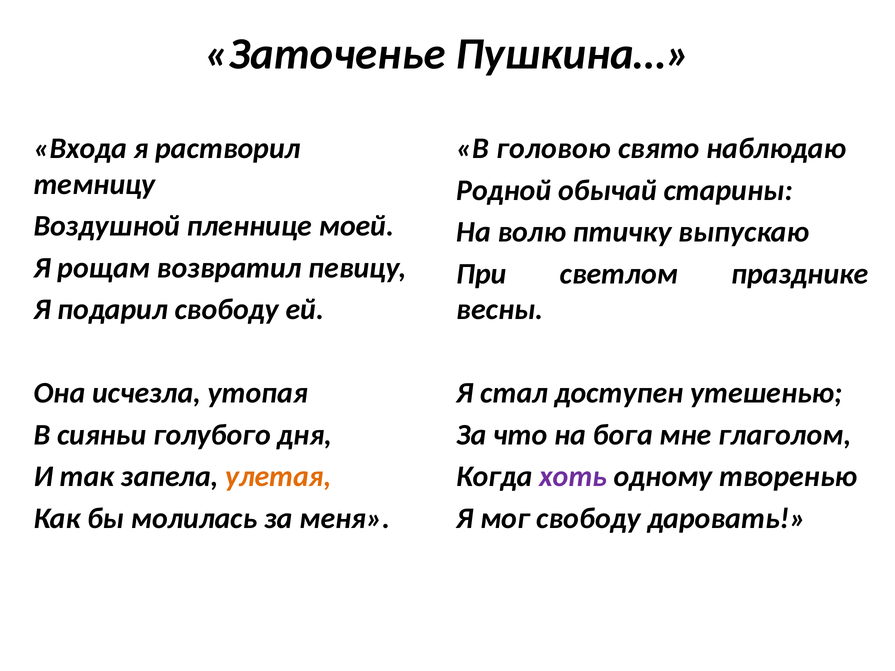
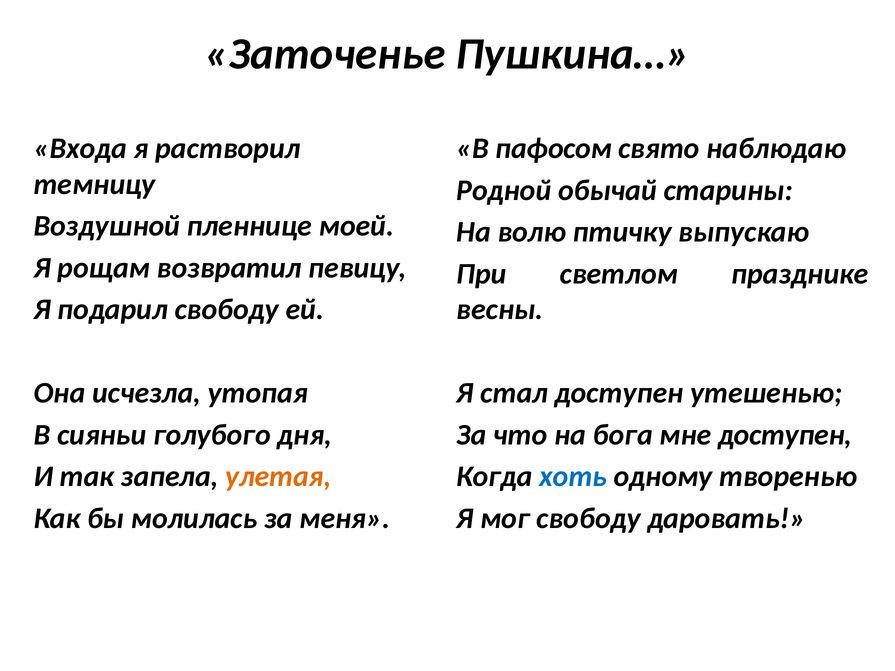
головою: головою -> пафосом
мне глаголом: глаголом -> доступен
хоть colour: purple -> blue
